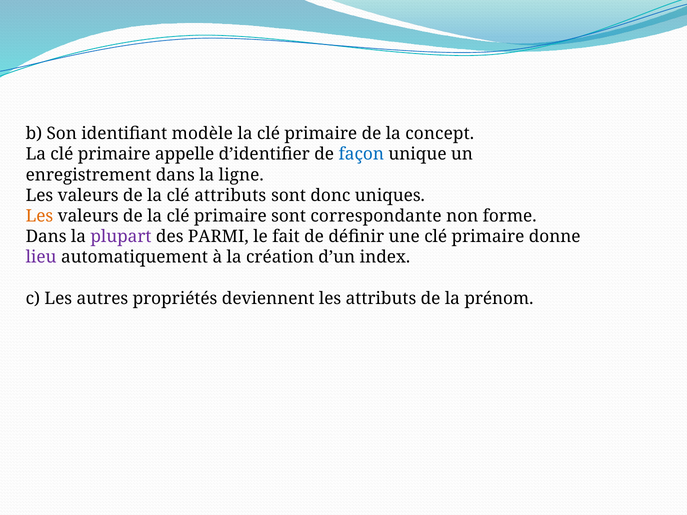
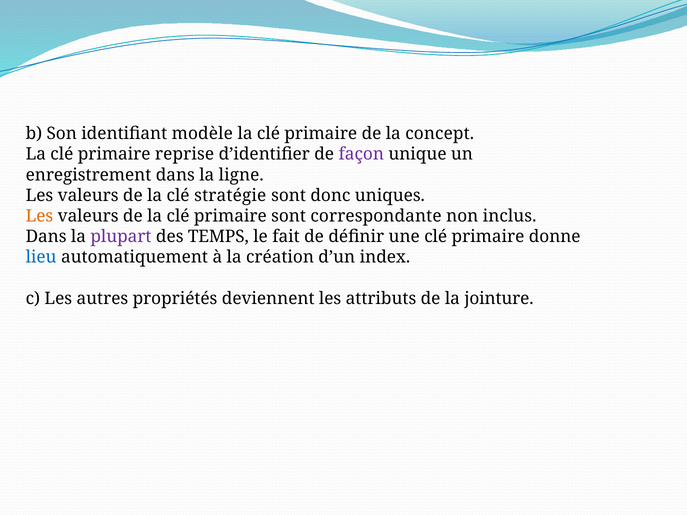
appelle: appelle -> reprise
façon colour: blue -> purple
clé attributs: attributs -> stratégie
forme: forme -> inclus
PARMI: PARMI -> TEMPS
lieu colour: purple -> blue
prénom: prénom -> jointure
